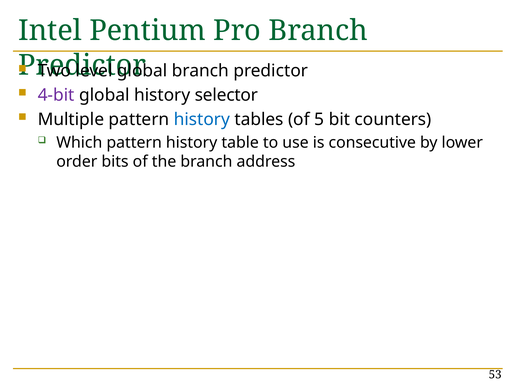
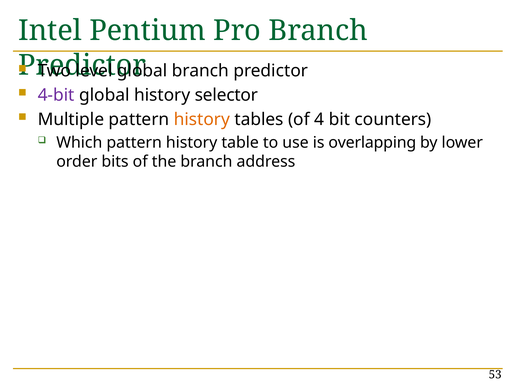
history at (202, 119) colour: blue -> orange
5: 5 -> 4
consecutive: consecutive -> overlapping
